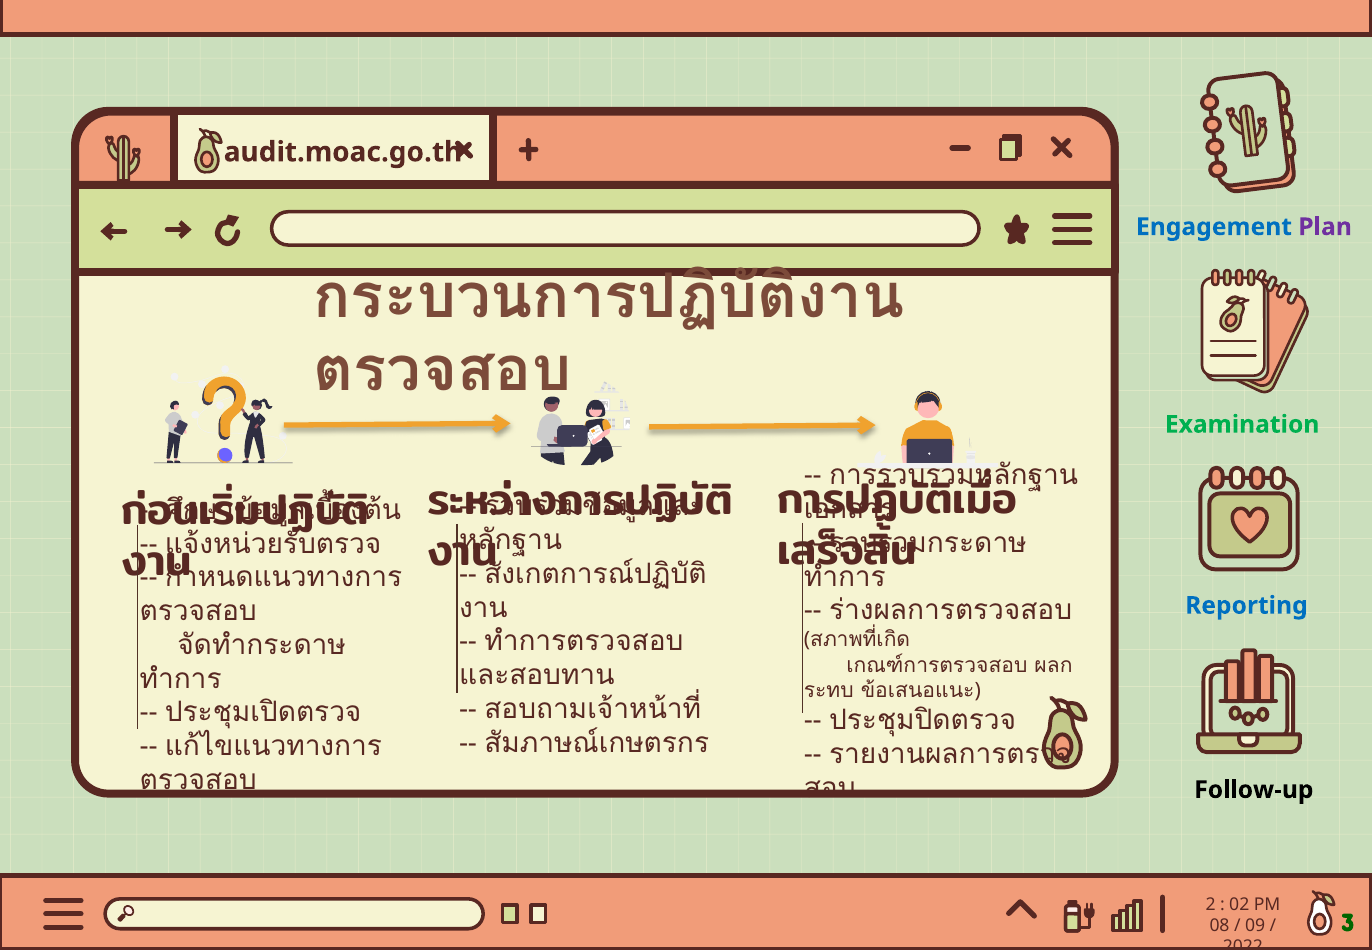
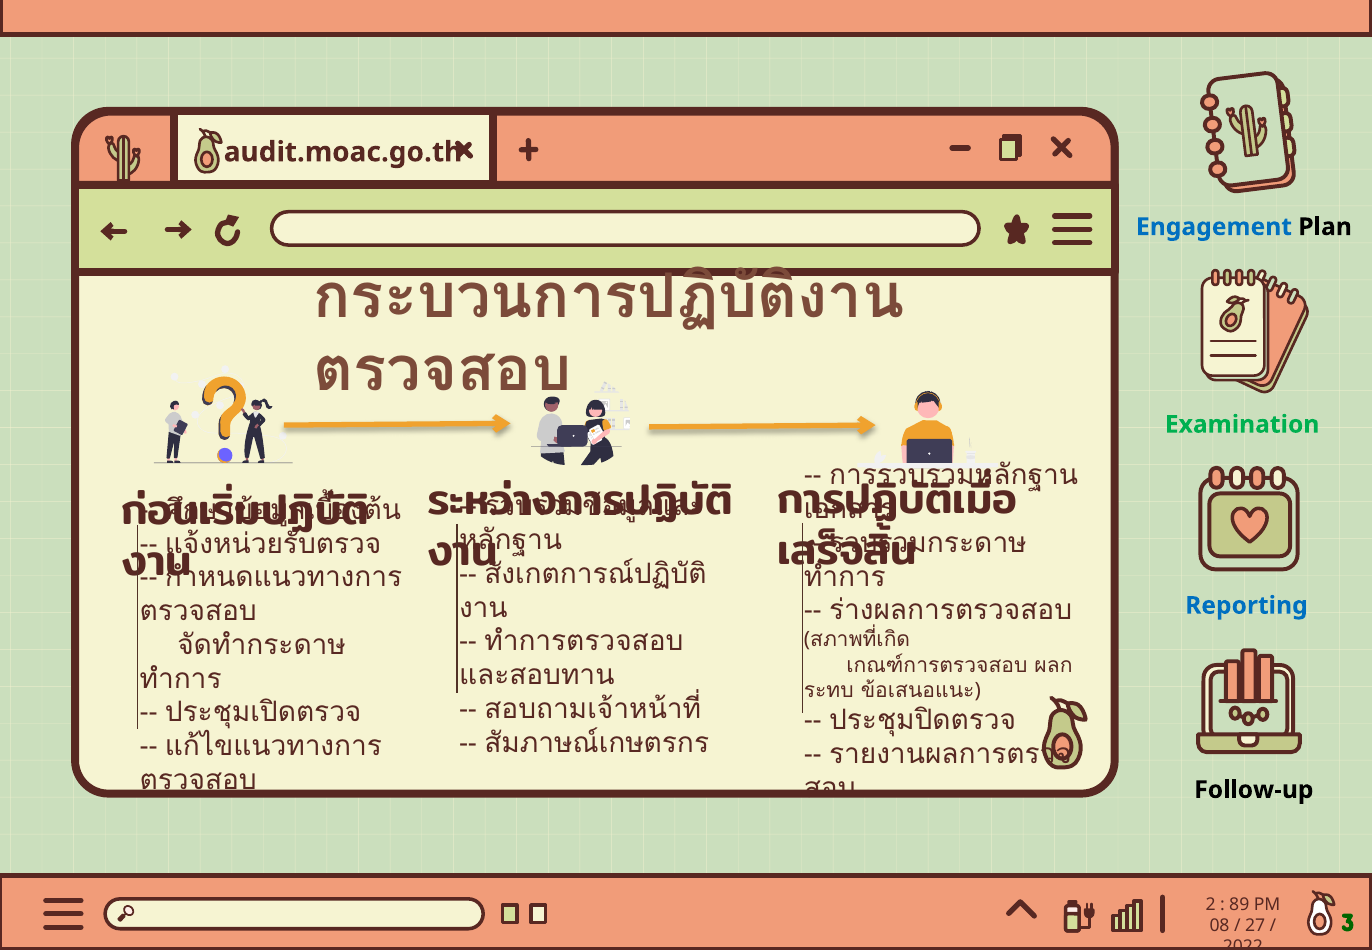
Plan colour: purple -> black
02: 02 -> 89
09: 09 -> 27
